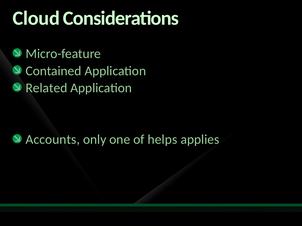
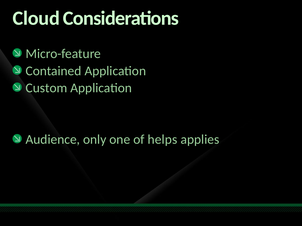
Related: Related -> Custom
Accounts: Accounts -> Audience
